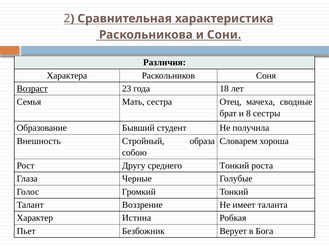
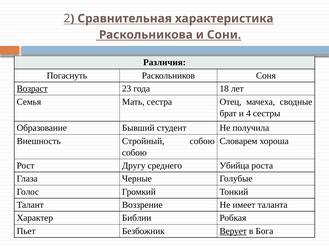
Характера: Характера -> Погаснуть
8: 8 -> 4
Стройный образа: образа -> собою
среднего Тонкий: Тонкий -> Убийца
Истина: Истина -> Библии
Верует underline: none -> present
